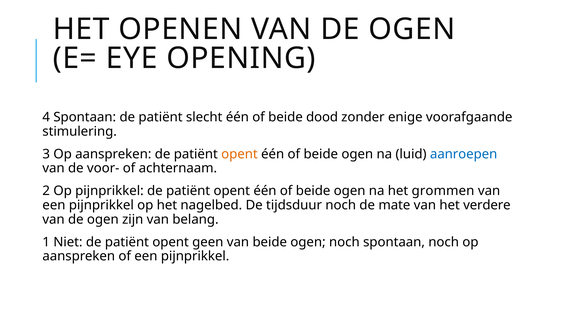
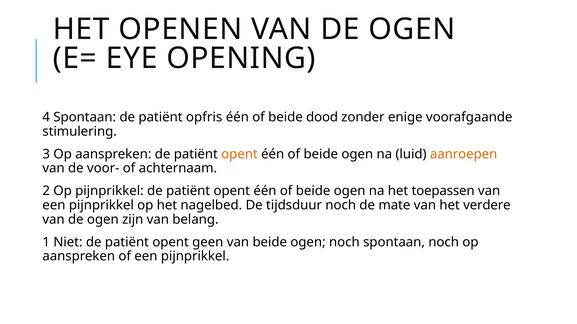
slecht: slecht -> opfris
aanroepen colour: blue -> orange
grommen: grommen -> toepassen
